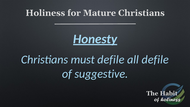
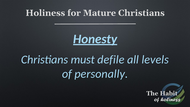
all defile: defile -> levels
suggestive: suggestive -> personally
